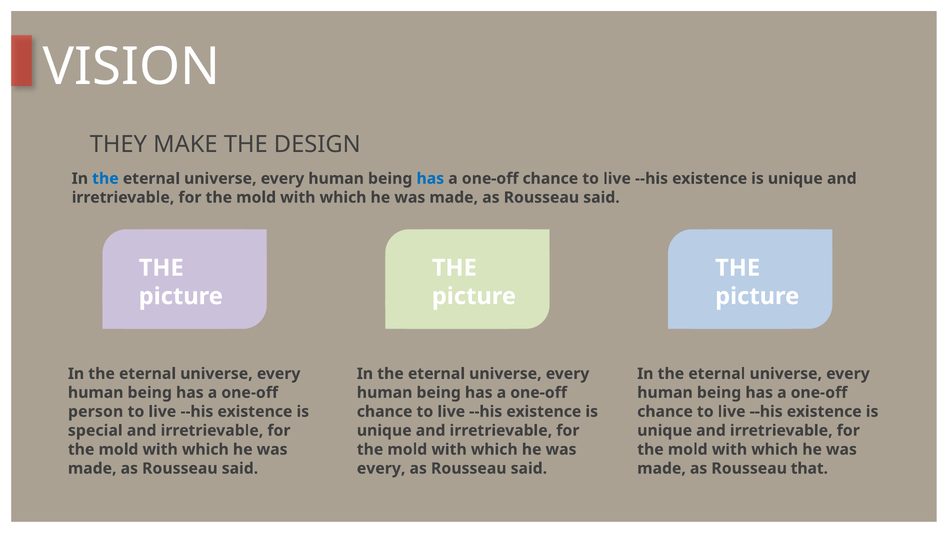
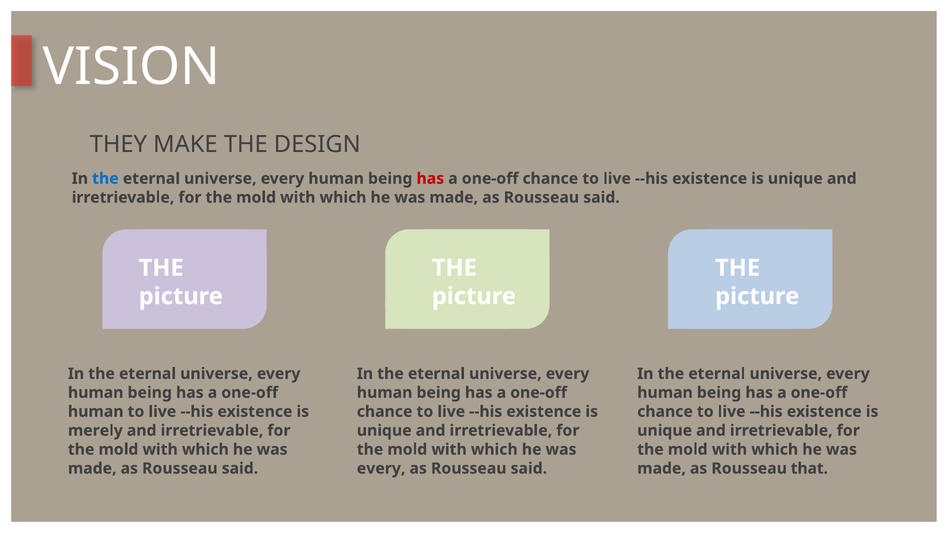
has at (430, 179) colour: blue -> red
person at (96, 412): person -> human
special: special -> merely
